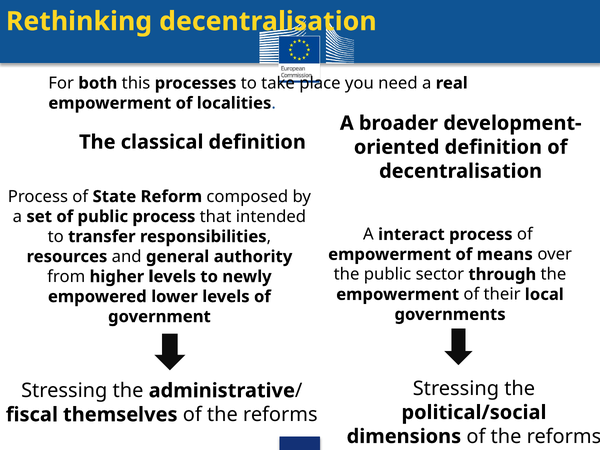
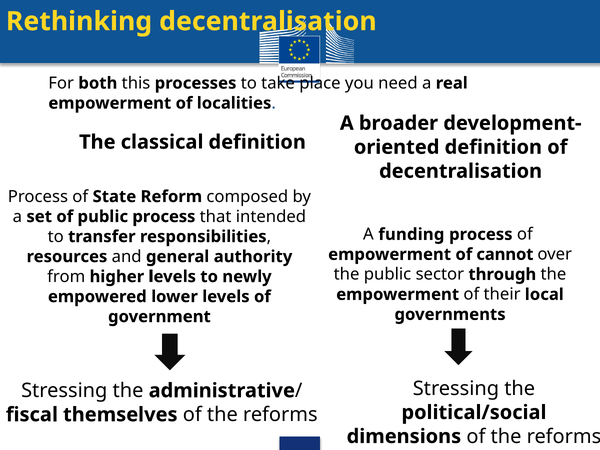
interact: interact -> funding
means: means -> cannot
